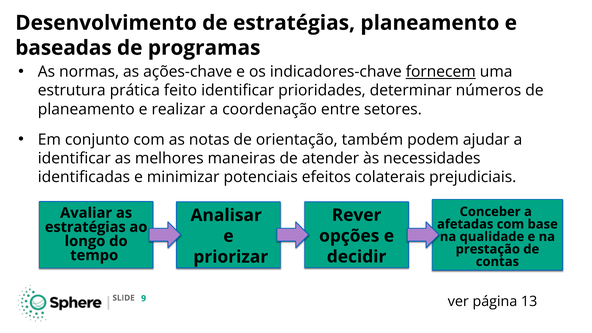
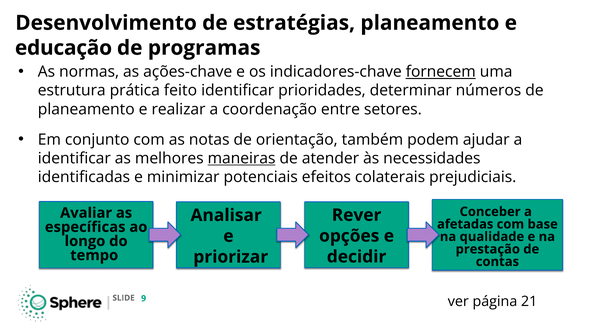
baseadas: baseadas -> educação
maneiras underline: none -> present
estratégias at (85, 227): estratégias -> específicas
13: 13 -> 21
